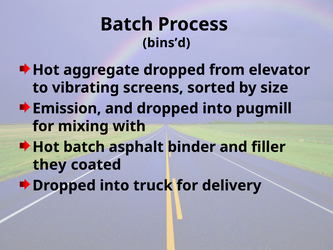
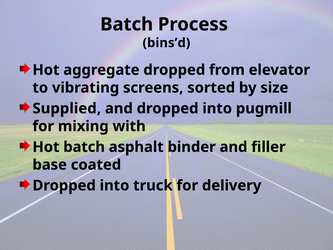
Emission: Emission -> Supplied
they: they -> base
